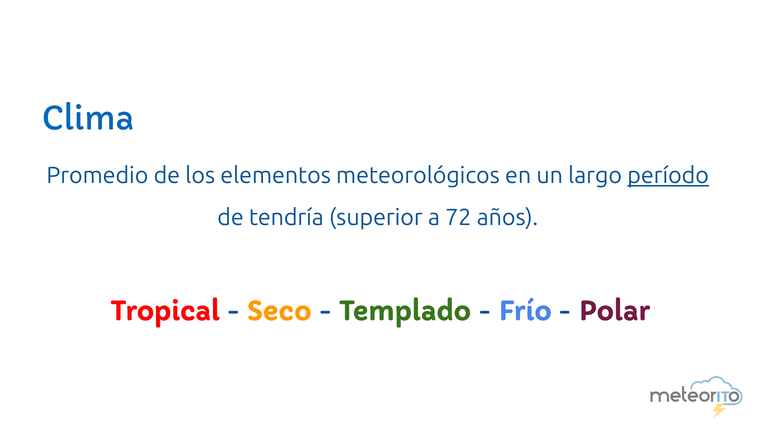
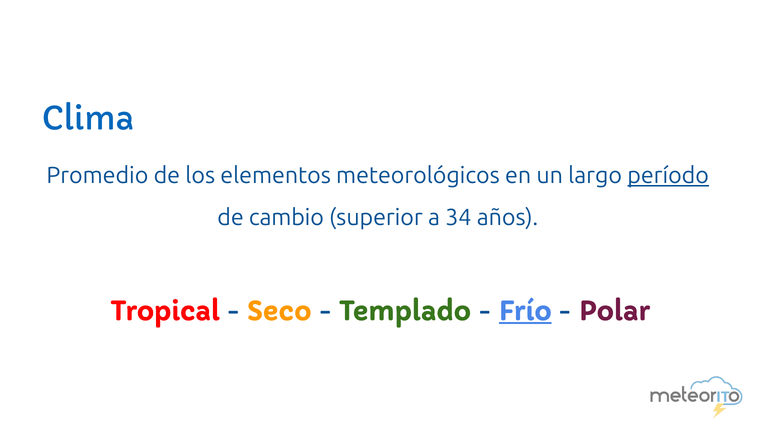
tendría: tendría -> cambio
72: 72 -> 34
Frío underline: none -> present
